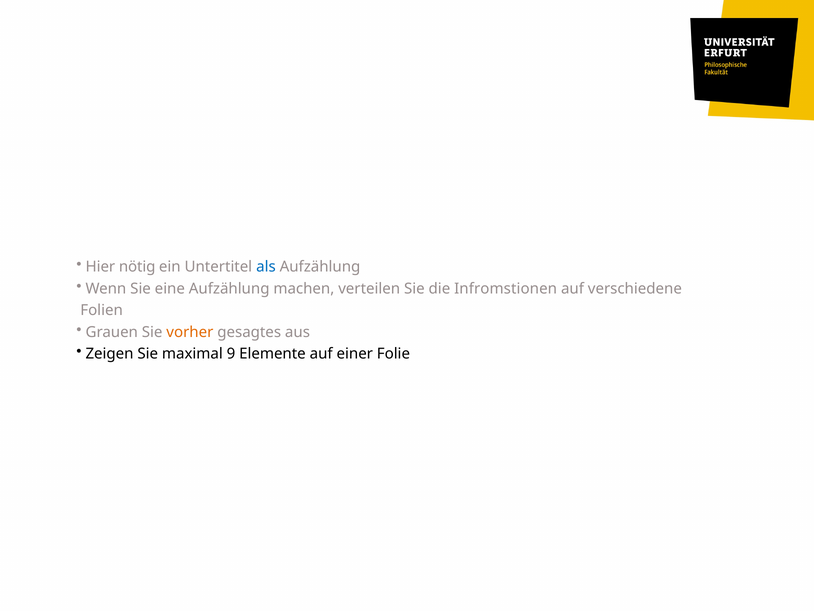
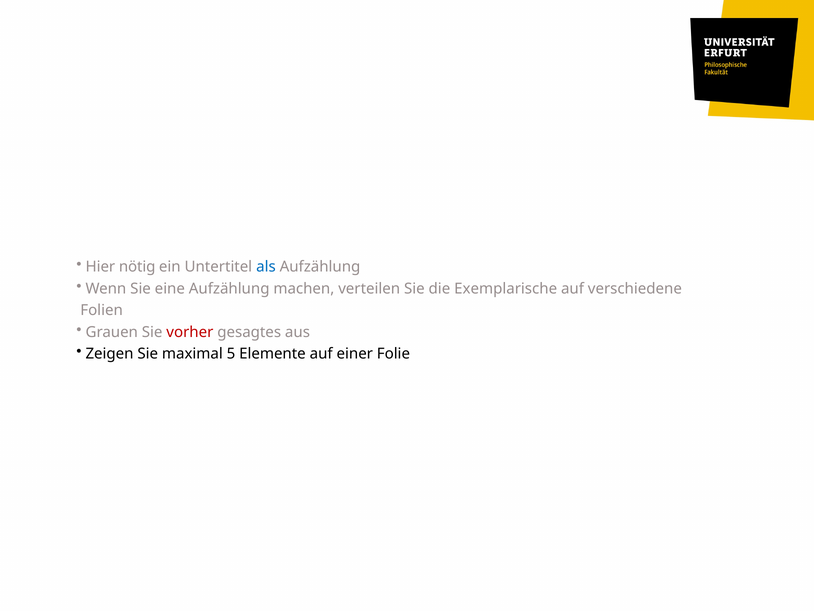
Infromstionen: Infromstionen -> Exemplarische
vorher colour: orange -> red
9: 9 -> 5
